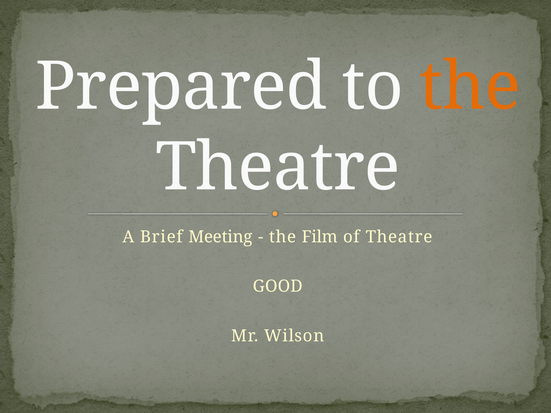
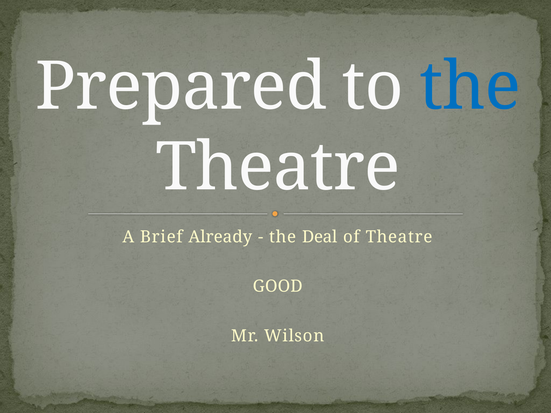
the at (470, 87) colour: orange -> blue
Meeting: Meeting -> Already
Film: Film -> Deal
